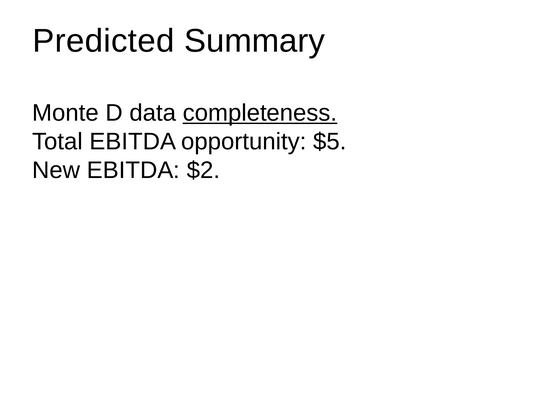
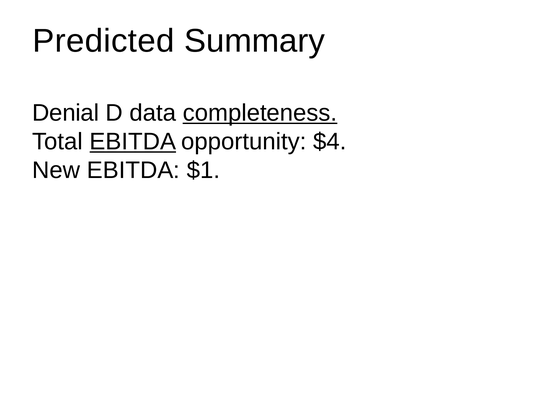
Monte: Monte -> Denial
EBITDA at (133, 142) underline: none -> present
$5: $5 -> $4
$2: $2 -> $1
